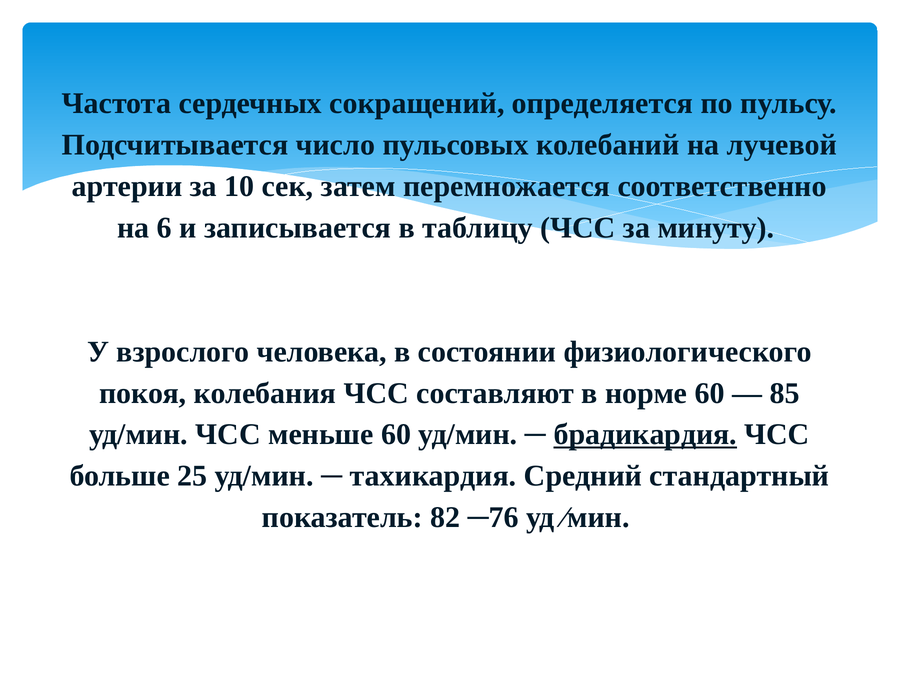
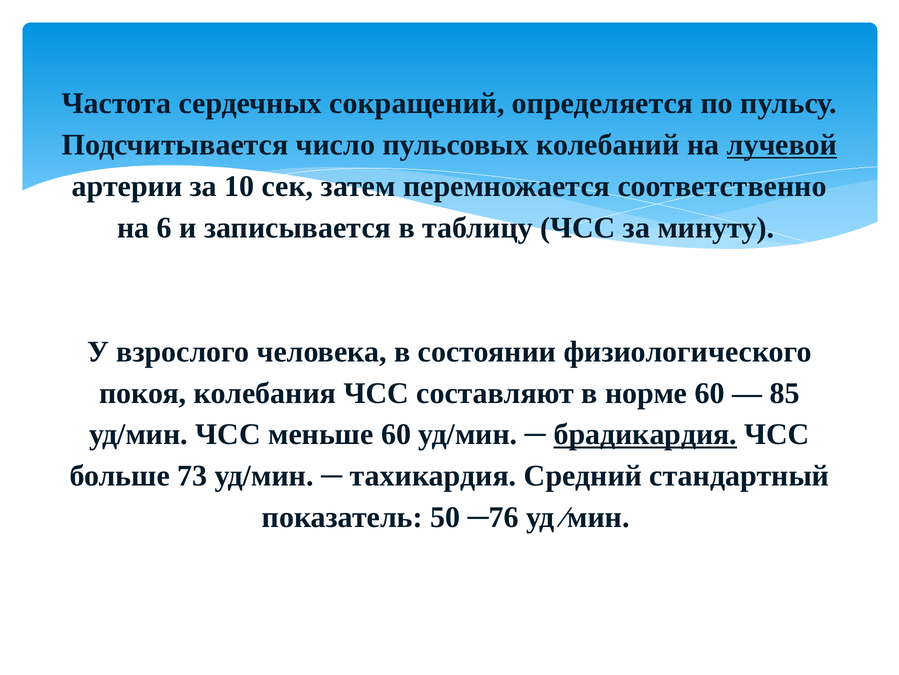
лучевой underline: none -> present
25: 25 -> 73
82: 82 -> 50
